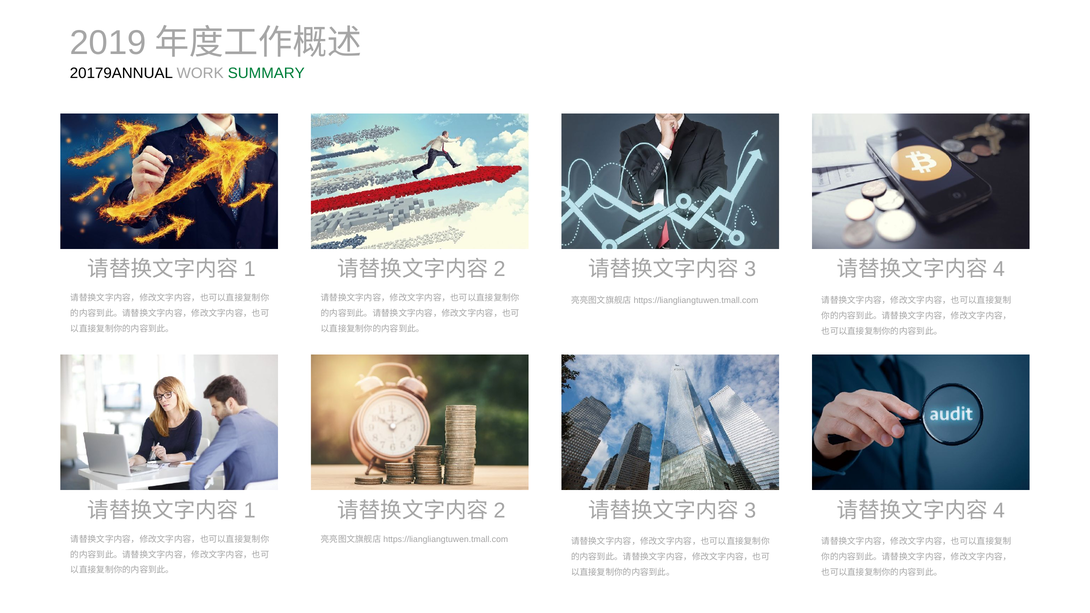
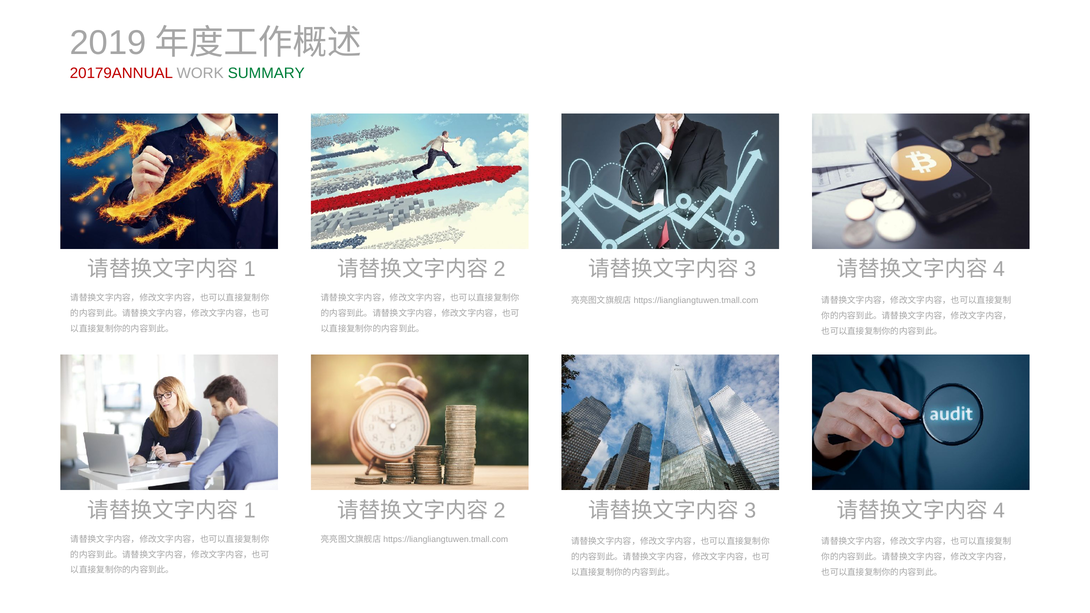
20179ANNUAL colour: black -> red
